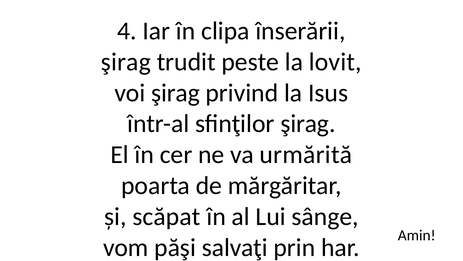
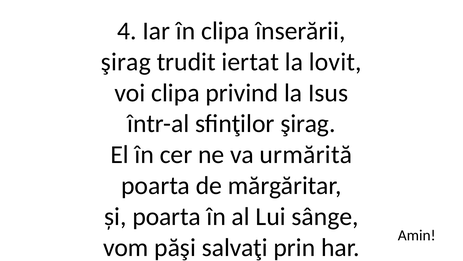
peste: peste -> iertat
voi şirag: şirag -> clipa
și scăpat: scăpat -> poarta
